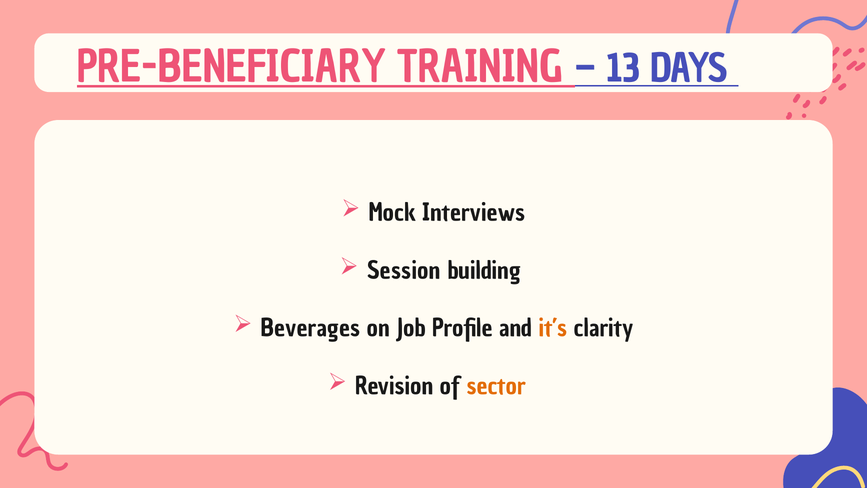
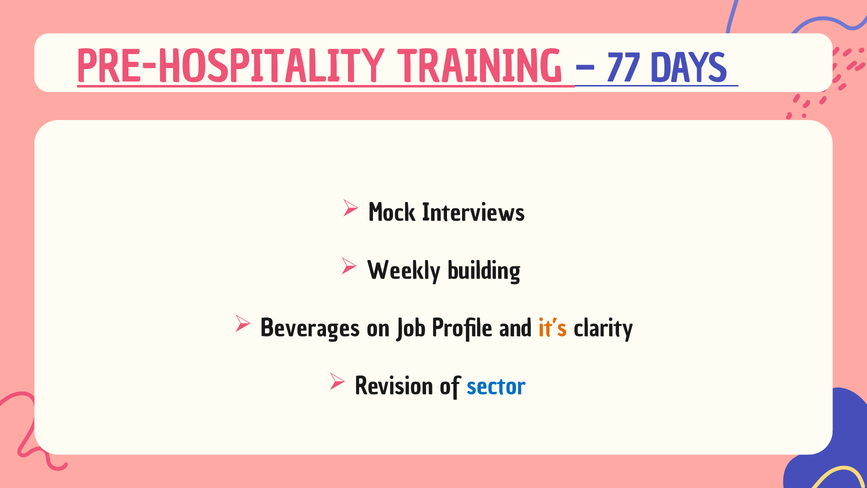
PRE-BENEFICIARY: PRE-BENEFICIARY -> PRE-HOSPITALITY
13: 13 -> 77
Session: Session -> Weekly
sector colour: orange -> blue
